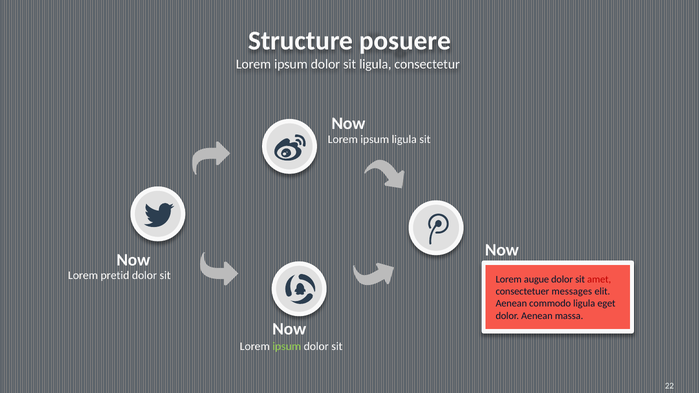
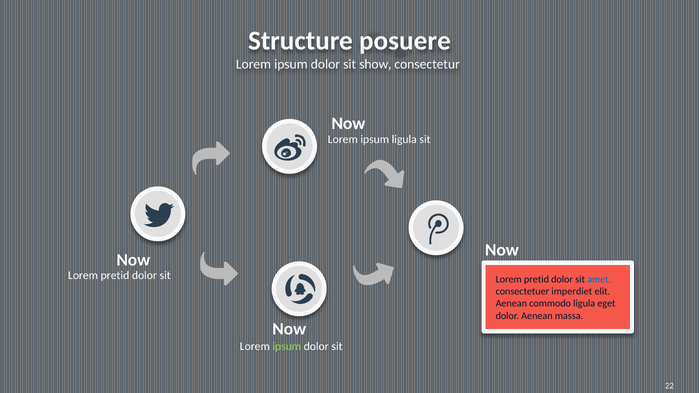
sit ligula: ligula -> show
augue at (537, 279): augue -> pretid
amet colour: red -> blue
messages: messages -> imperdiet
